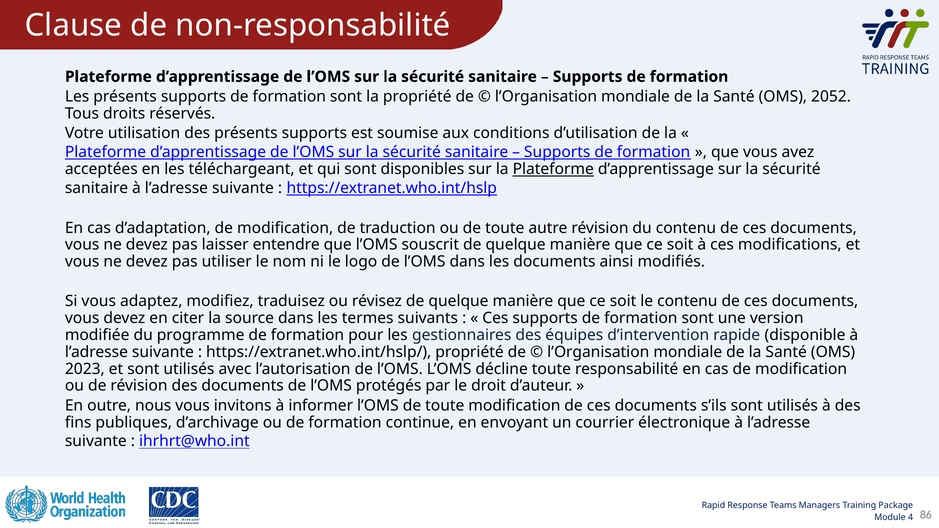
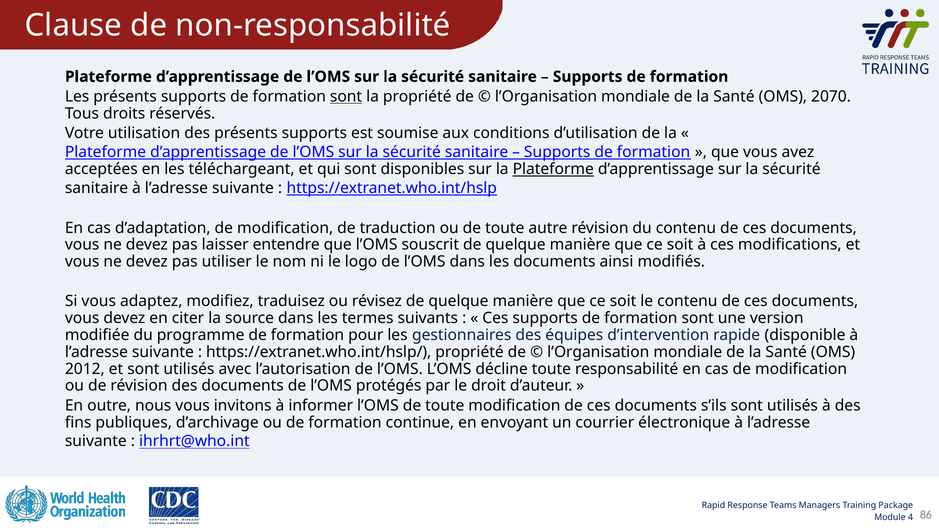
sont at (346, 97) underline: none -> present
2052: 2052 -> 2070
2023: 2023 -> 2012
